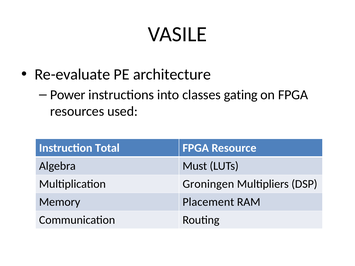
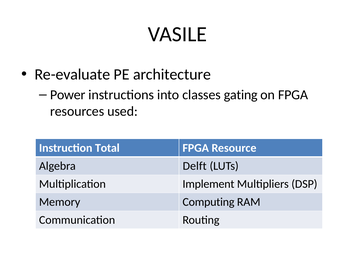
Must: Must -> Delft
Groningen: Groningen -> Implement
Placement: Placement -> Computing
